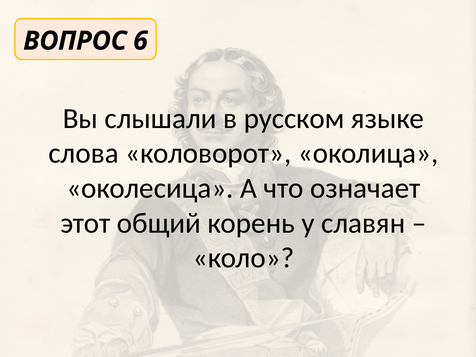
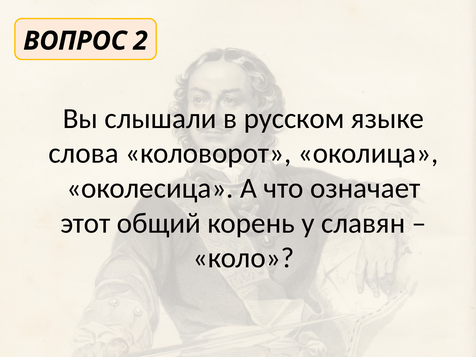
6: 6 -> 2
